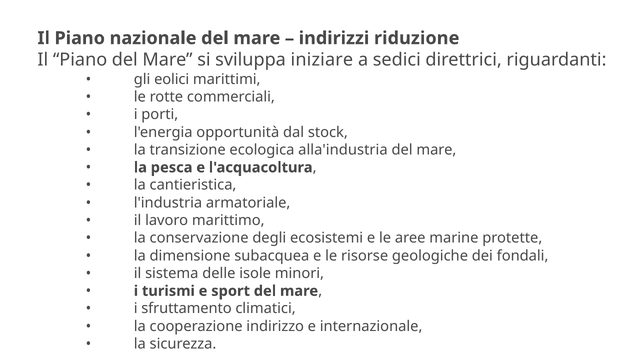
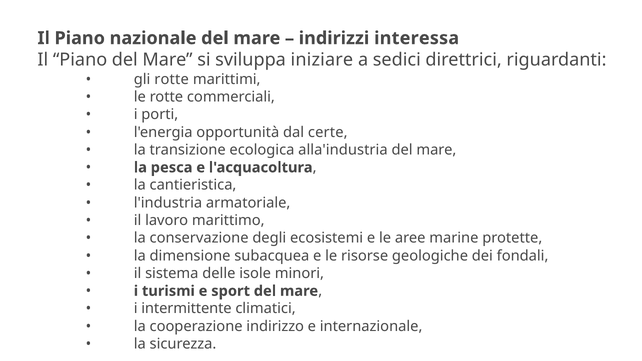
riduzione: riduzione -> interessa
gli eolici: eolici -> rotte
stock: stock -> certe
sfruttamento: sfruttamento -> intermittente
